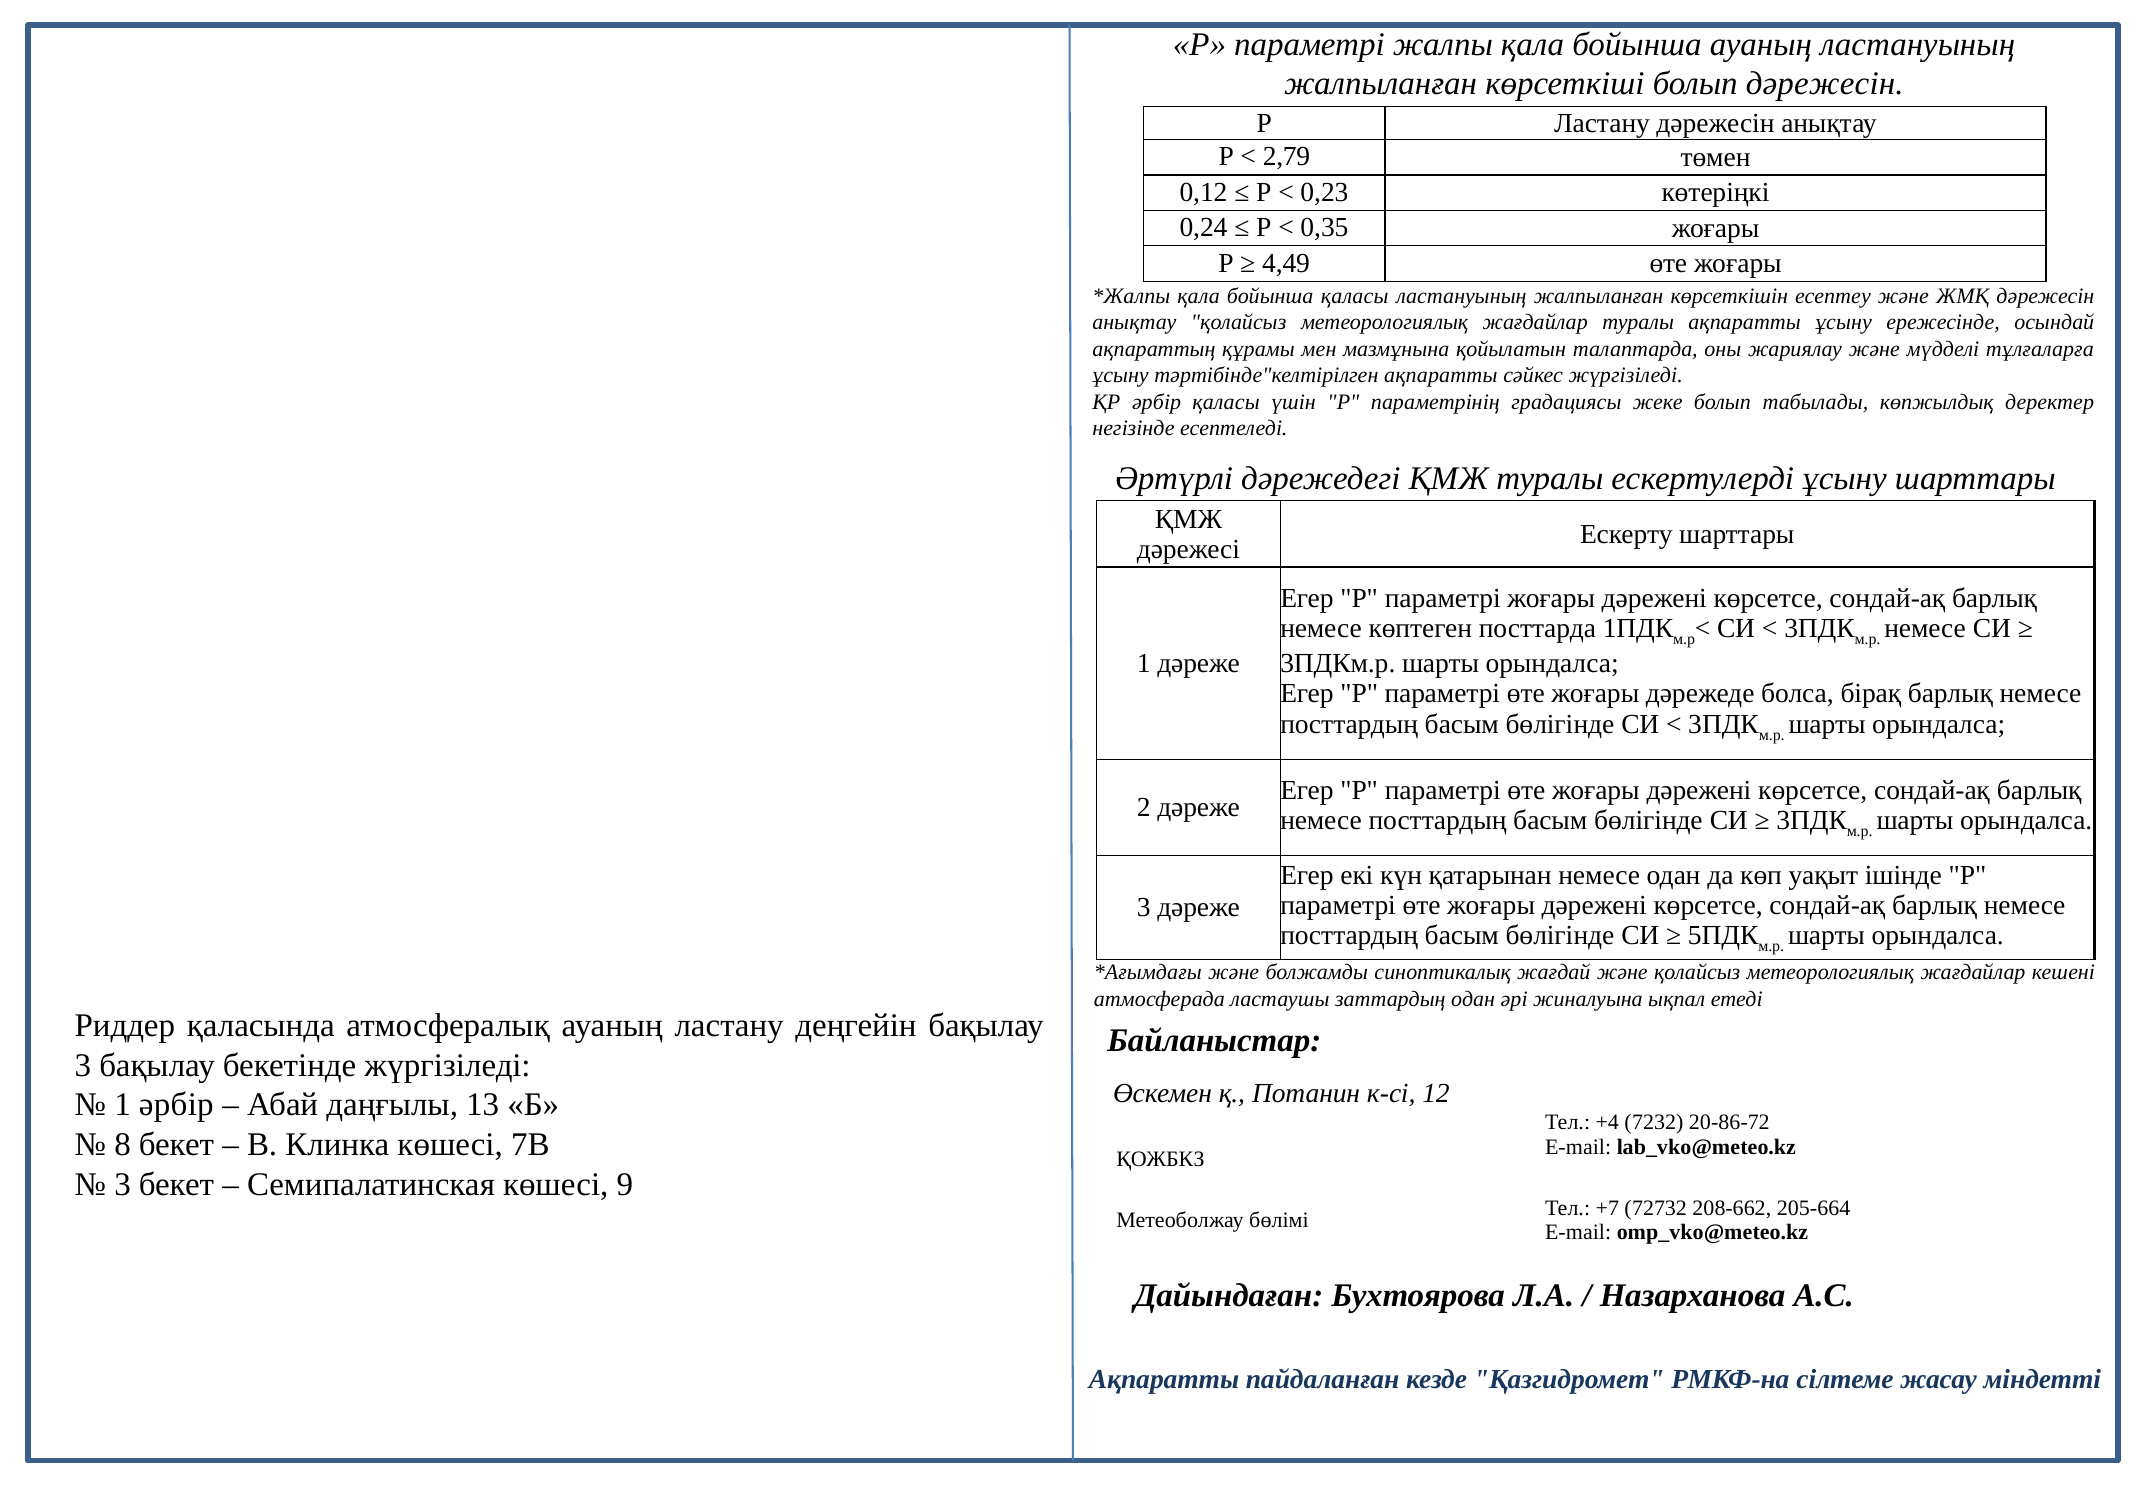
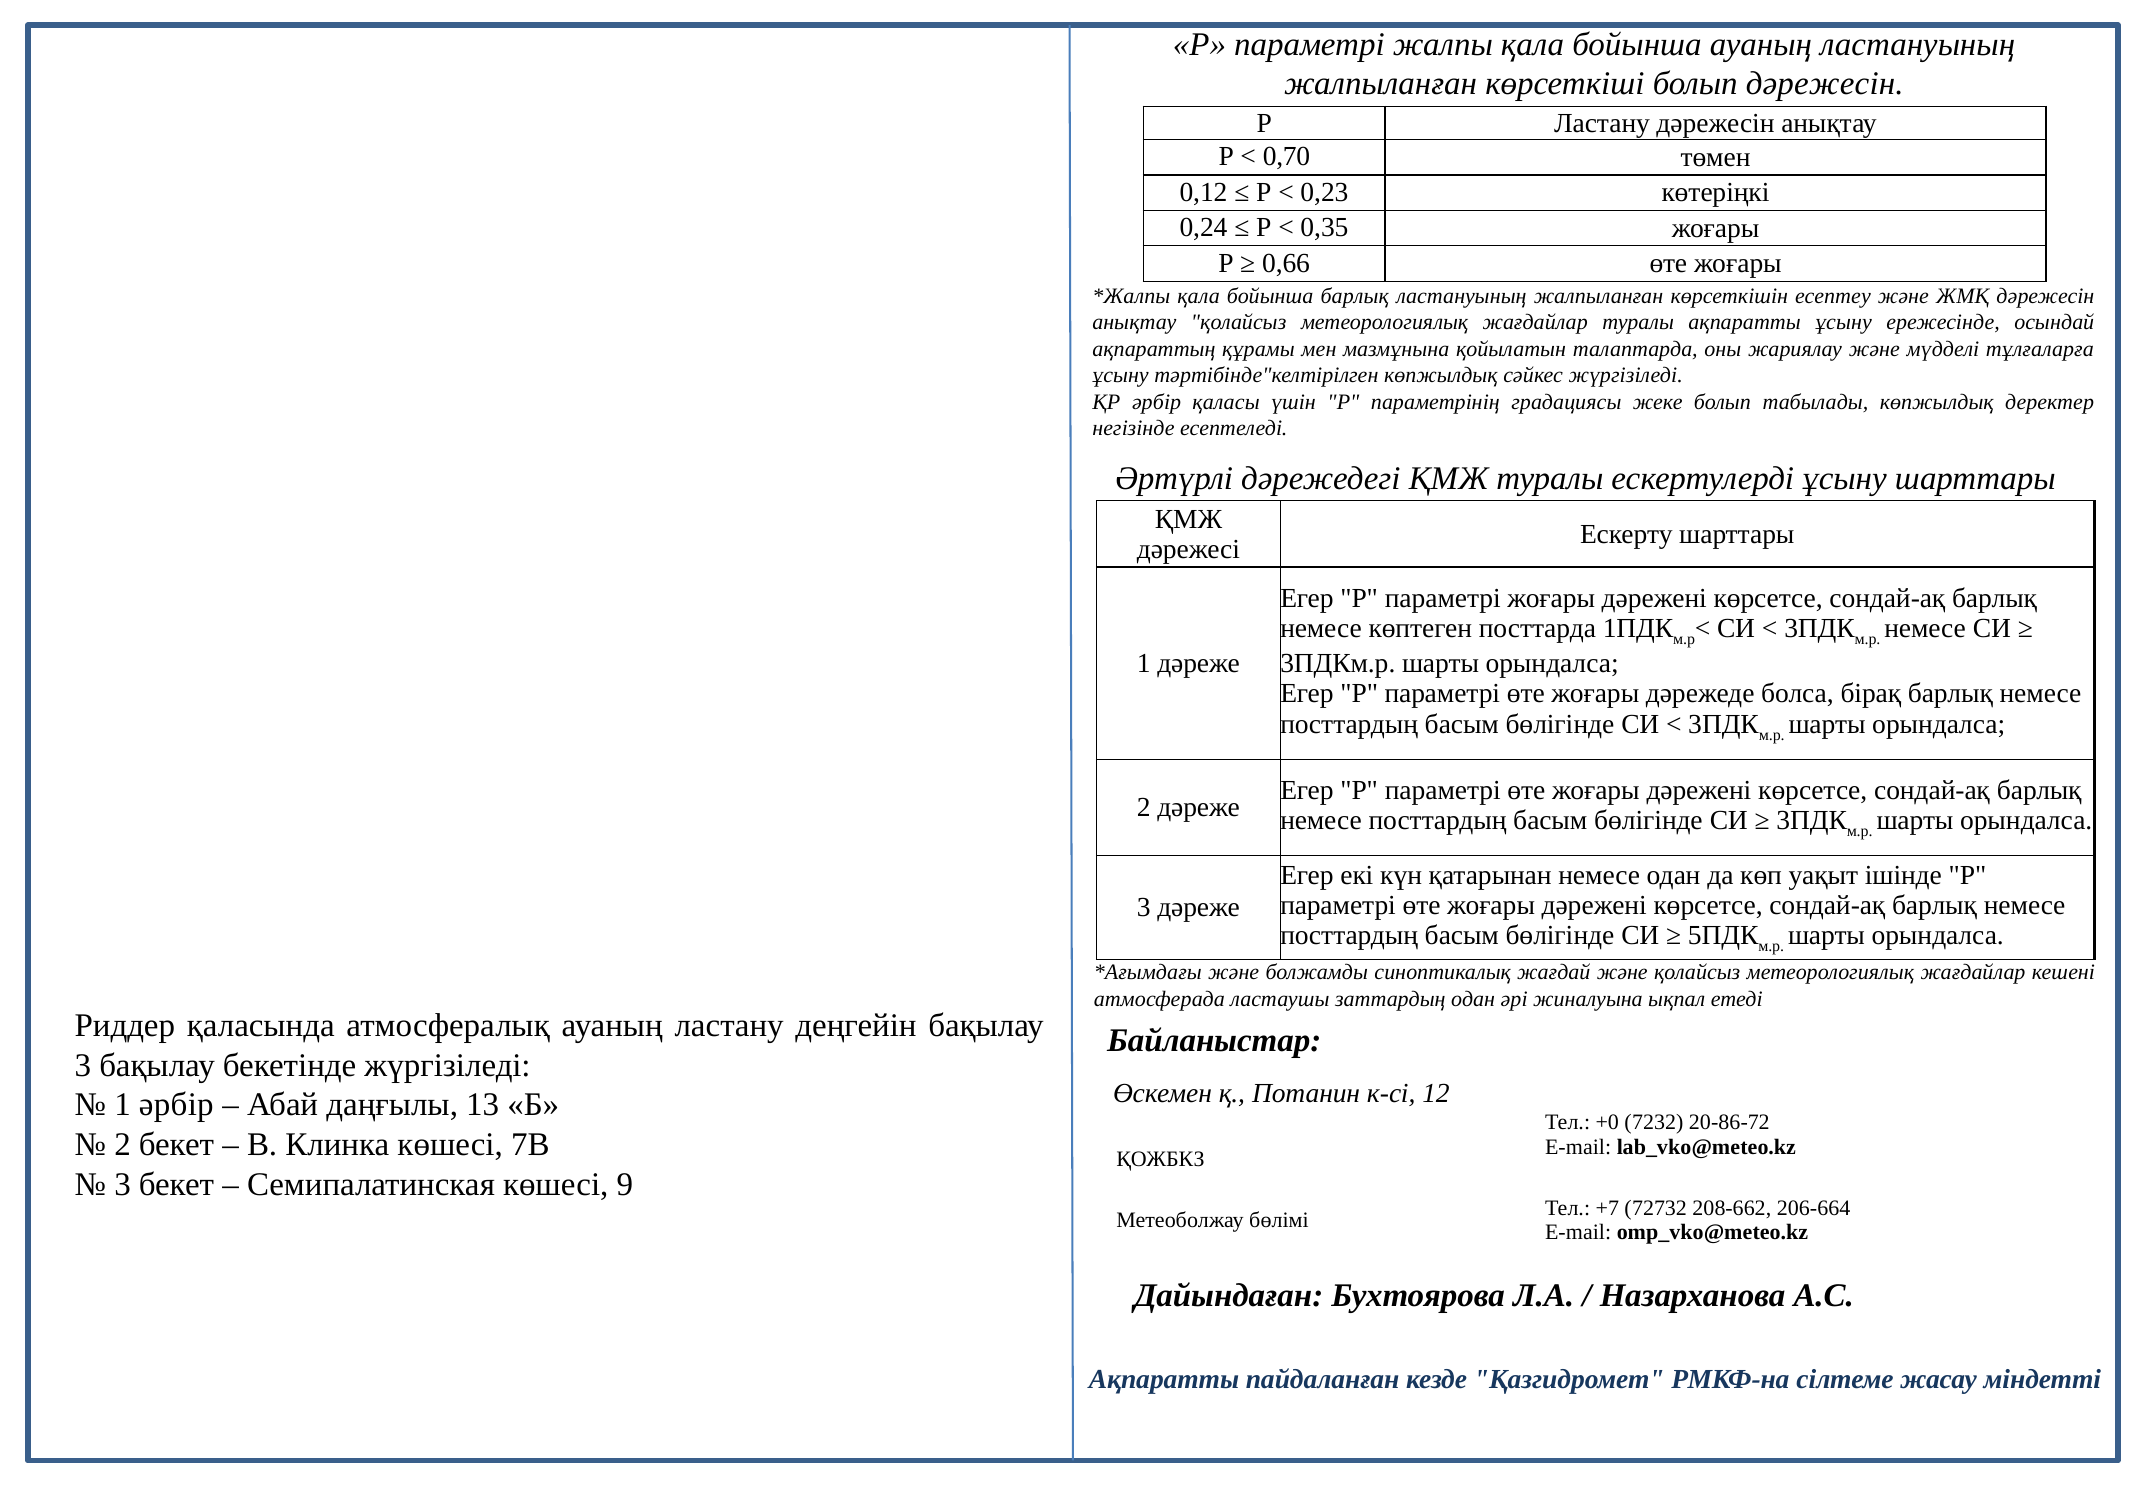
2,79: 2,79 -> 0,70
4,49: 4,49 -> 0,66
бойынша қаласы: қаласы -> барлық
тәртібінде"келтірілген ақпаратты: ақпаратты -> көпжылдық
+4: +4 -> +0
8 at (123, 1144): 8 -> 2
205-664: 205-664 -> 206-664
